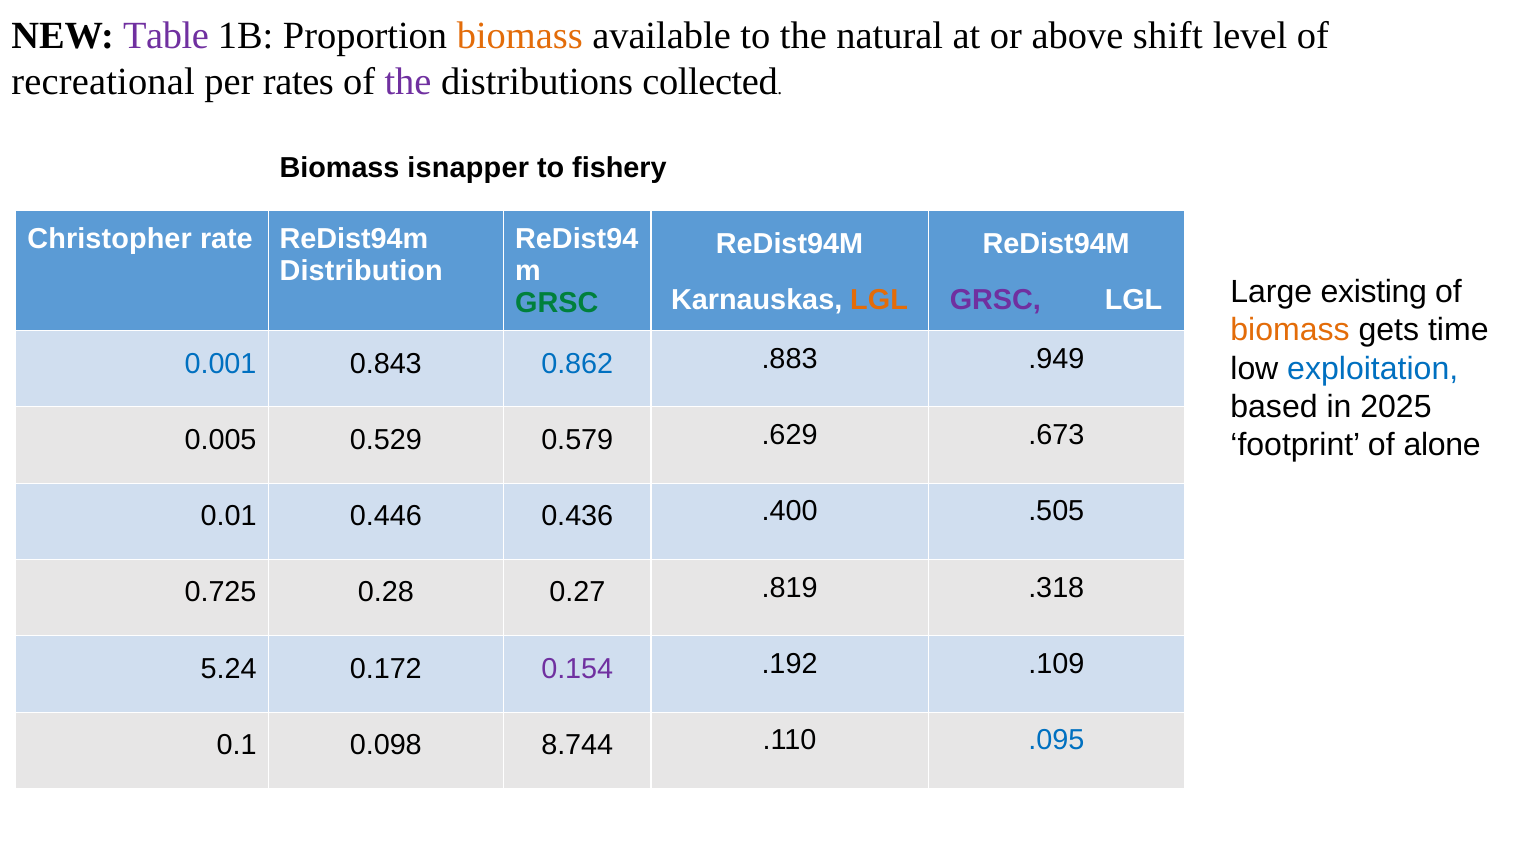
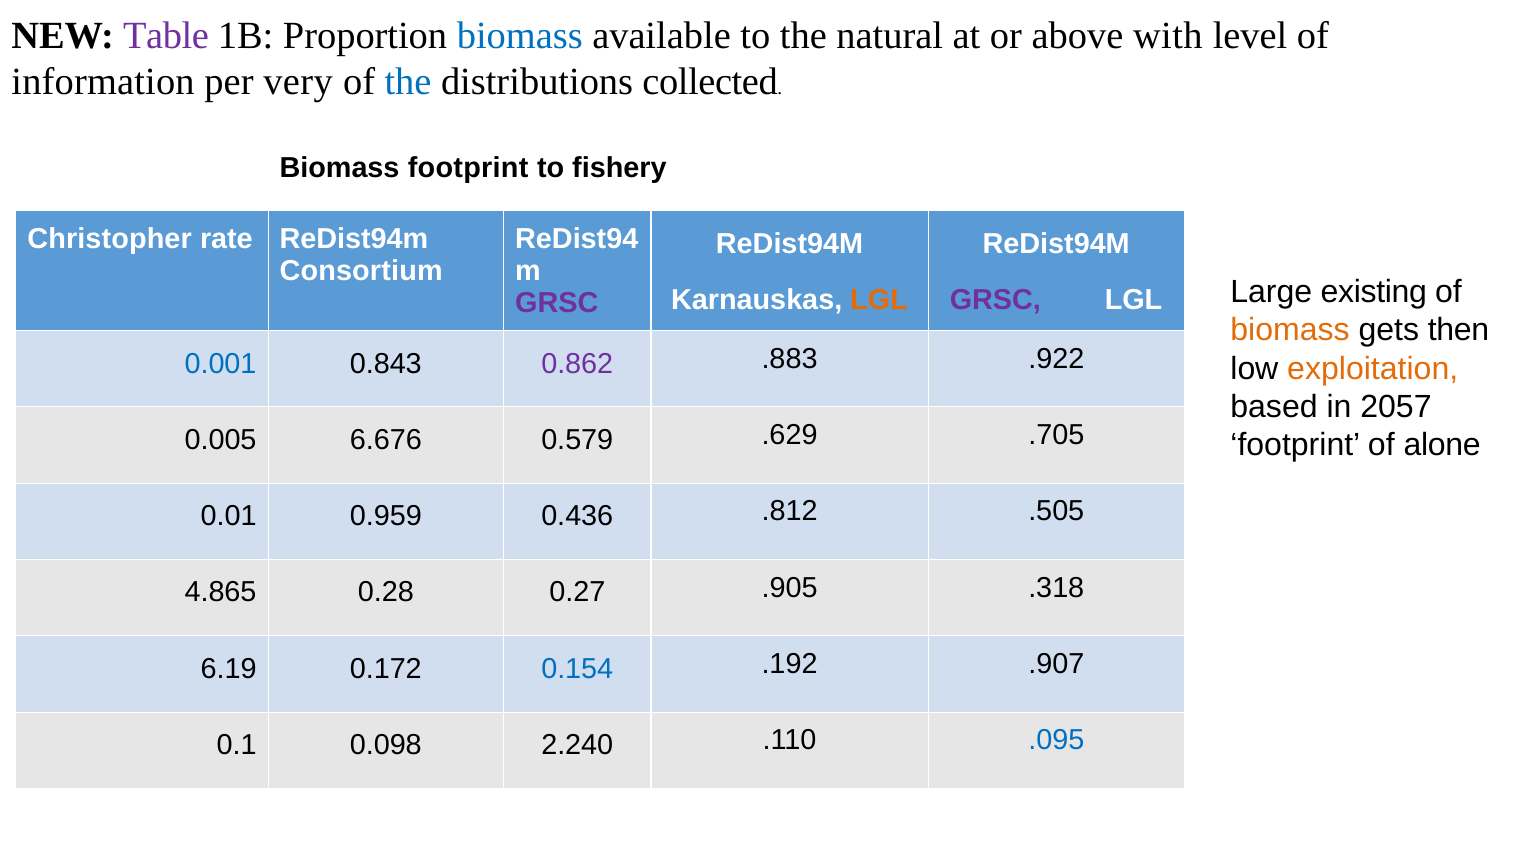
biomass at (520, 36) colour: orange -> blue
shift: shift -> with
recreational: recreational -> information
rates: rates -> very
the at (408, 82) colour: purple -> blue
Biomass isnapper: isnapper -> footprint
Distribution: Distribution -> Consortium
GRSC at (557, 303) colour: green -> purple
time: time -> then
0.862 colour: blue -> purple
.949: .949 -> .922
exploitation colour: blue -> orange
2025: 2025 -> 2057
0.529: 0.529 -> 6.676
.673: .673 -> .705
0.446: 0.446 -> 0.959
.400: .400 -> .812
0.725: 0.725 -> 4.865
.819: .819 -> .905
5.24: 5.24 -> 6.19
0.154 colour: purple -> blue
.109: .109 -> .907
8.744: 8.744 -> 2.240
